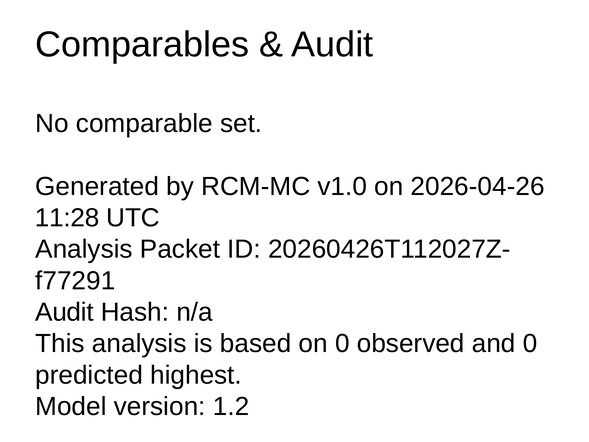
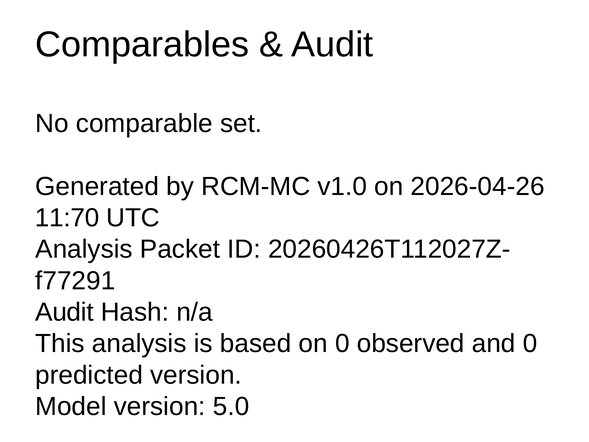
11:28: 11:28 -> 11:70
predicted highest: highest -> version
1.2: 1.2 -> 5.0
